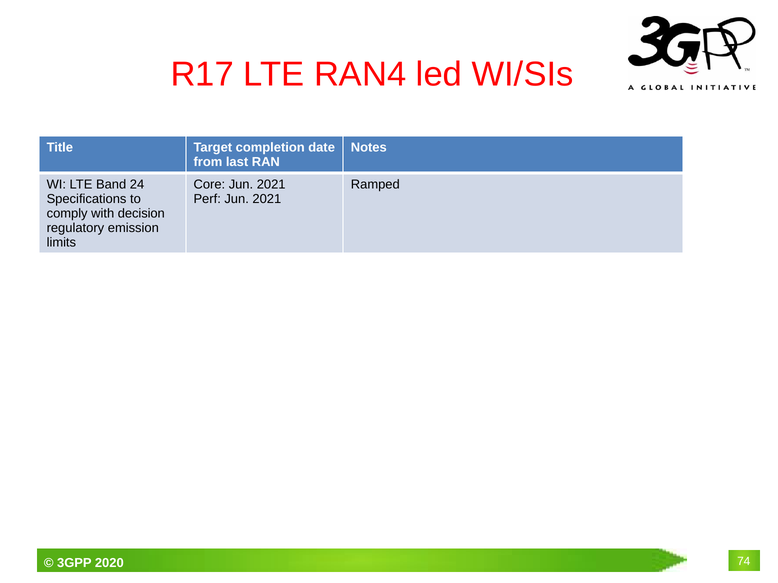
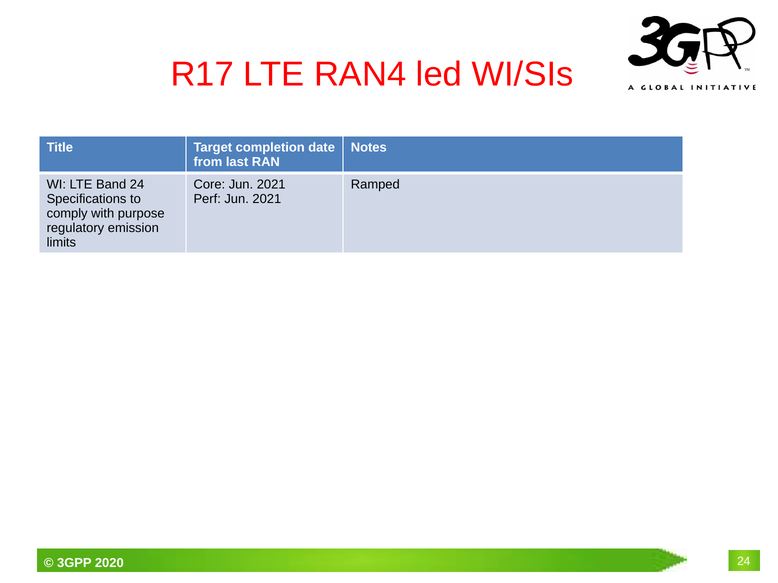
decision: decision -> purpose
74 at (744, 562): 74 -> 24
